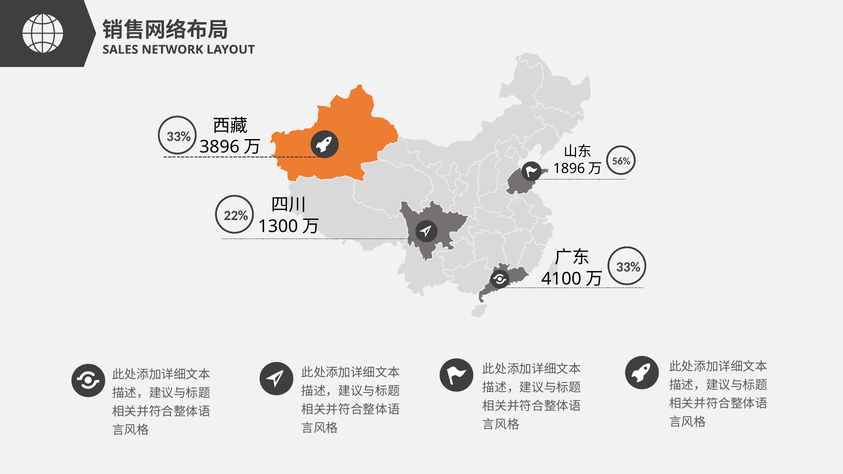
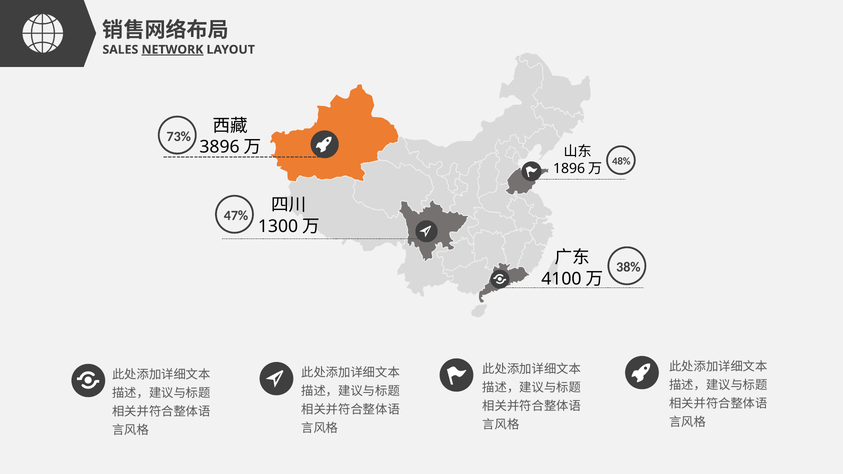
NETWORK underline: none -> present
33% at (179, 136): 33% -> 73%
56%: 56% -> 48%
22%: 22% -> 47%
33% at (628, 267): 33% -> 38%
